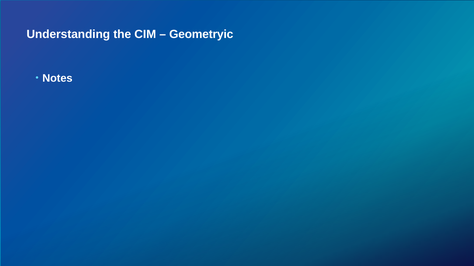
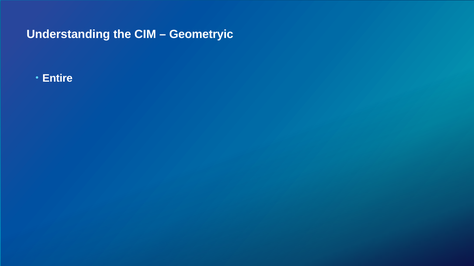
Notes: Notes -> Entire
